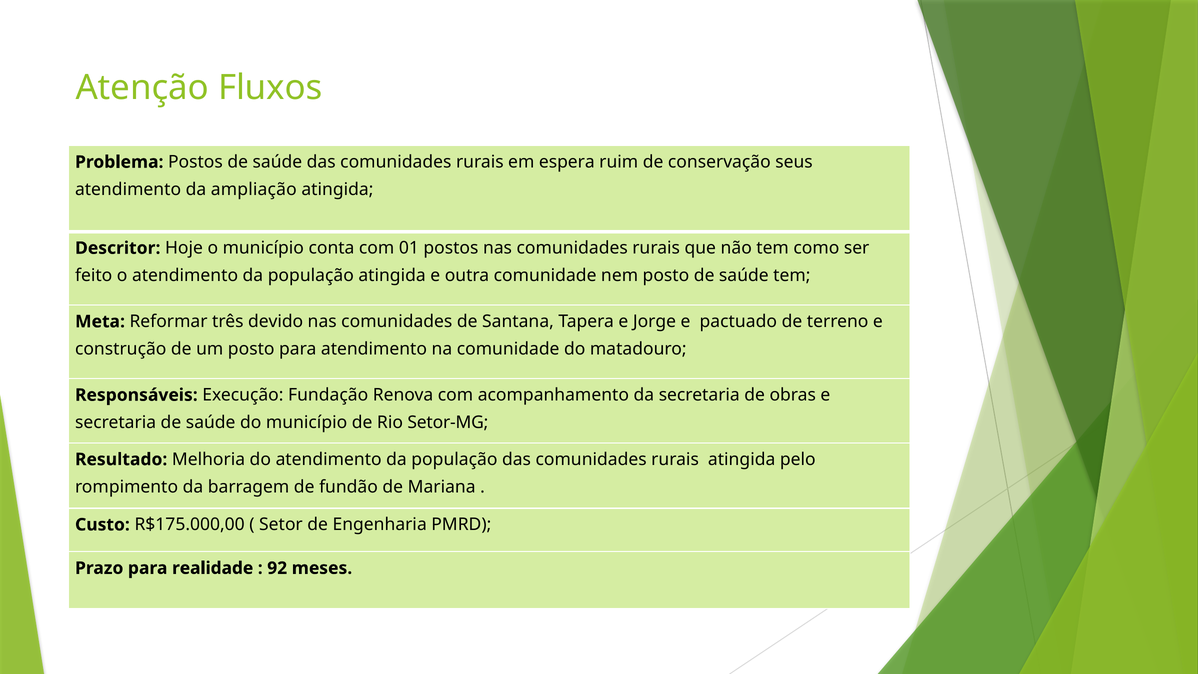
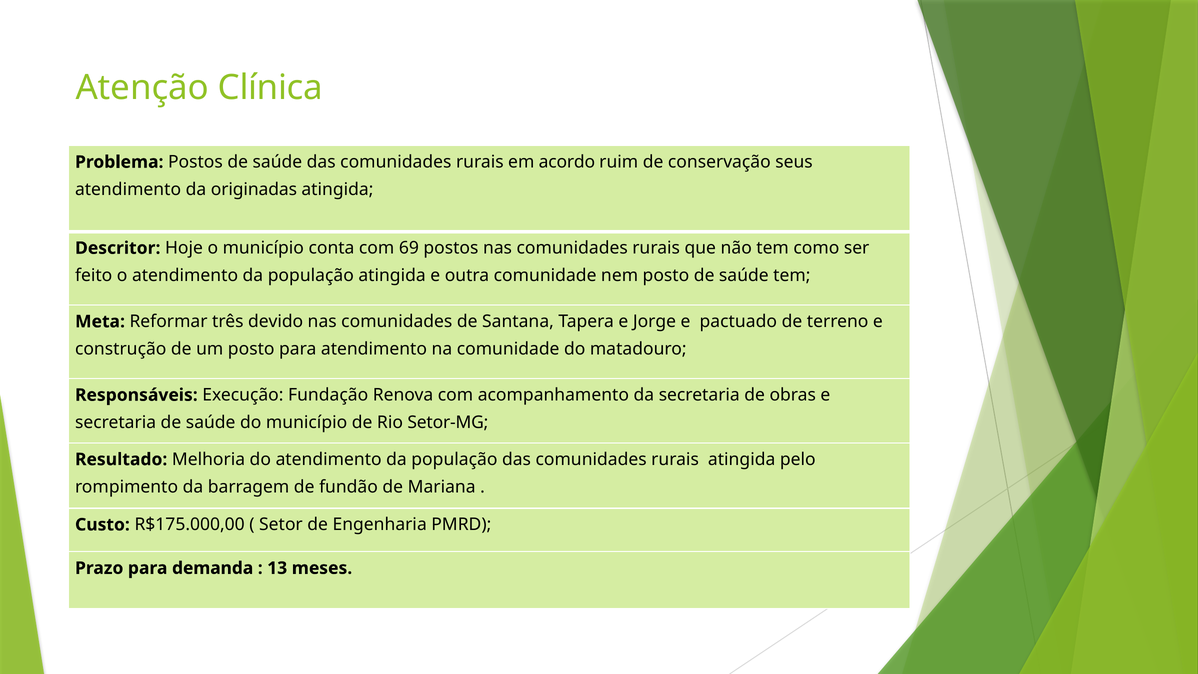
Fluxos: Fluxos -> Clínica
espera: espera -> acordo
ampliação: ampliação -> originadas
01: 01 -> 69
realidade: realidade -> demanda
92: 92 -> 13
